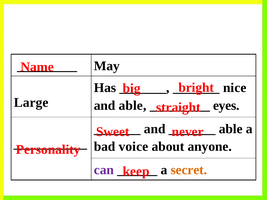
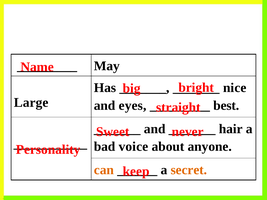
and able: able -> eyes
eyes: eyes -> best
able at (231, 129): able -> hair
can colour: purple -> orange
